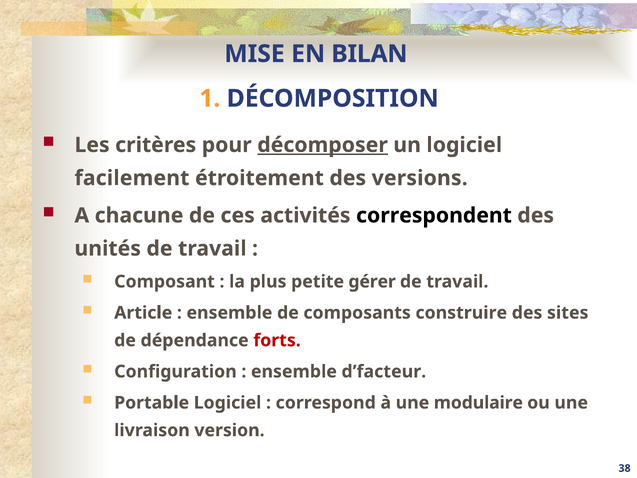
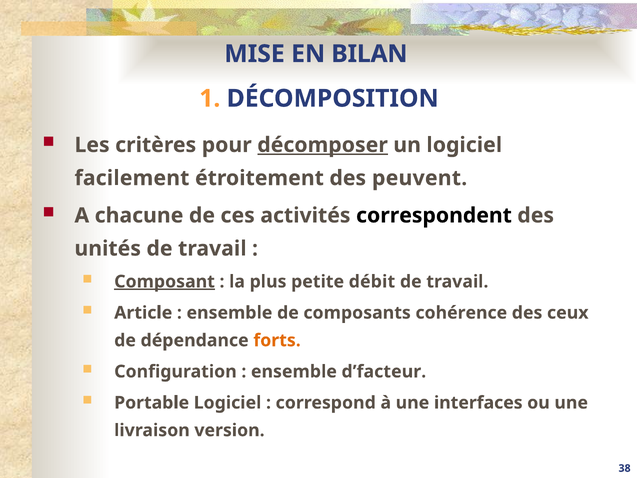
versions: versions -> peuvent
Composant underline: none -> present
gérer: gérer -> débit
construire: construire -> cohérence
sites: sites -> ceux
forts colour: red -> orange
modulaire: modulaire -> interfaces
